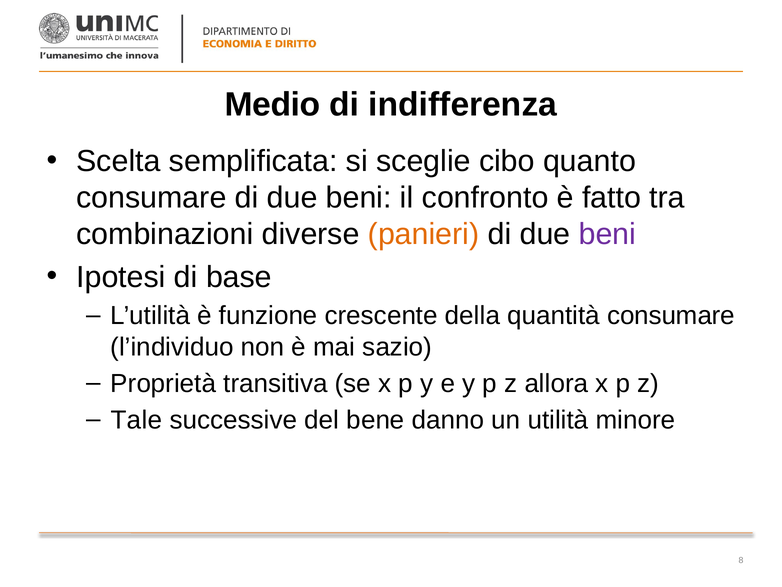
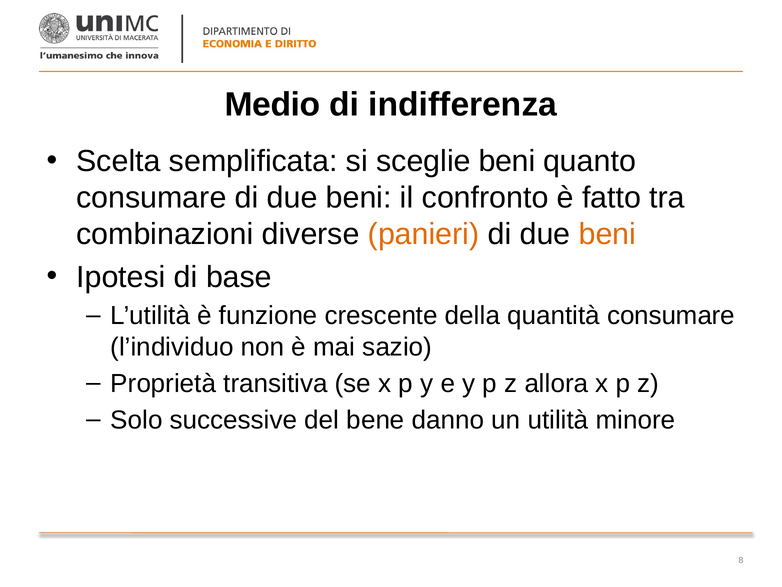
sceglie cibo: cibo -> beni
beni at (607, 234) colour: purple -> orange
Tale: Tale -> Solo
